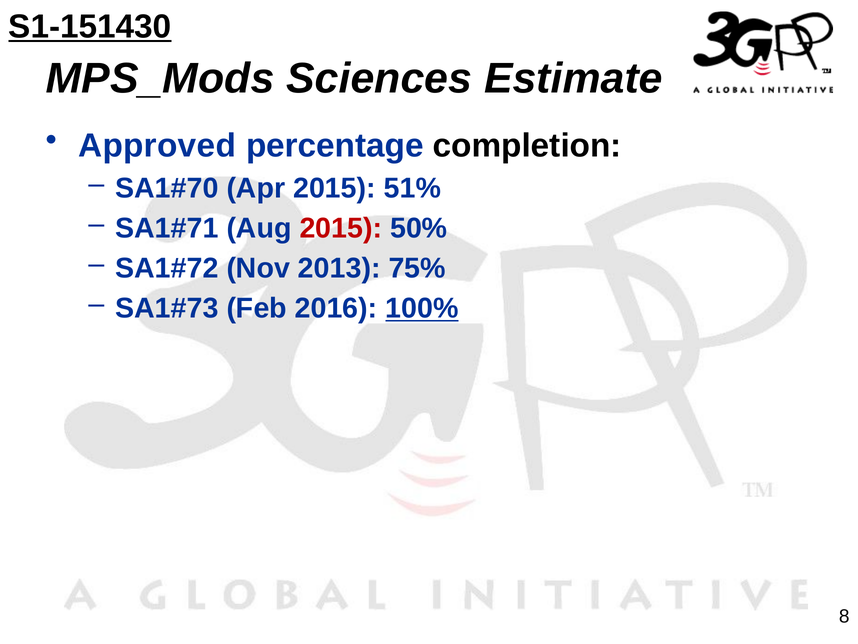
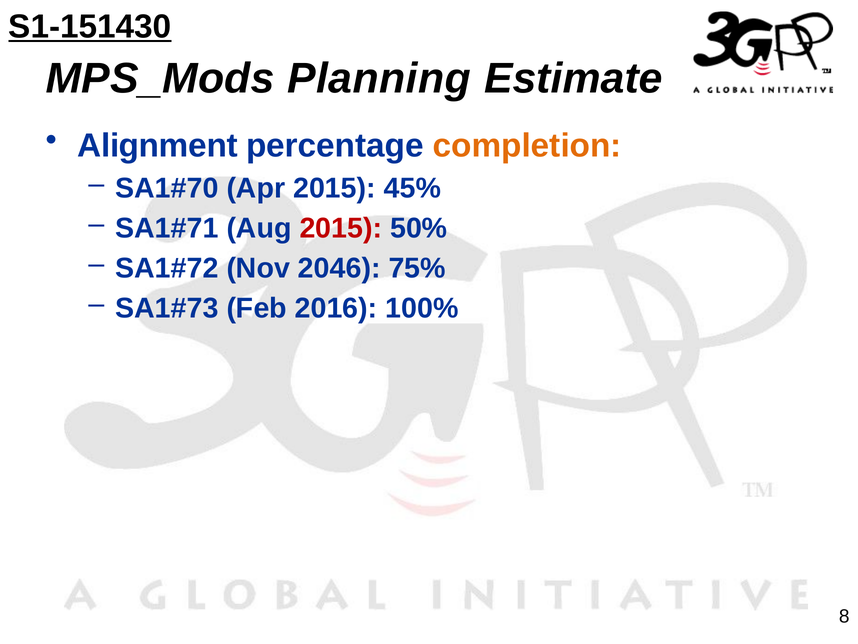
Sciences: Sciences -> Planning
Approved: Approved -> Alignment
completion colour: black -> orange
51%: 51% -> 45%
2013: 2013 -> 2046
100% underline: present -> none
